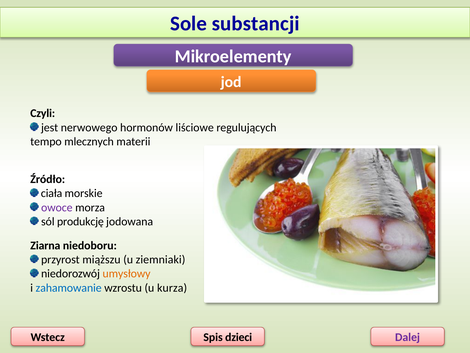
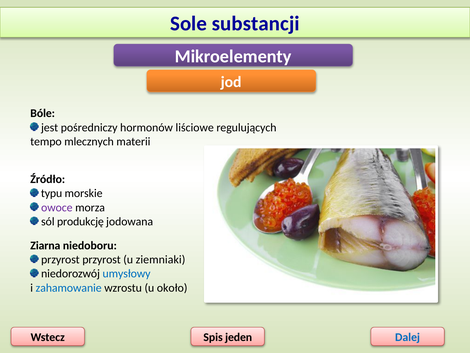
Czyli: Czyli -> Bóle
nerwowego: nerwowego -> pośredniczy
ciała: ciała -> typu
przyrost miąższu: miąższu -> przyrost
umysłowy colour: orange -> blue
kurza: kurza -> około
dzieci: dzieci -> jeden
Dalej colour: purple -> blue
